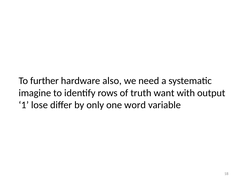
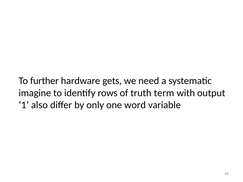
also: also -> gets
want: want -> term
lose: lose -> also
